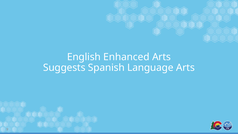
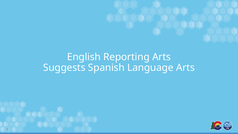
Enhanced: Enhanced -> Reporting
